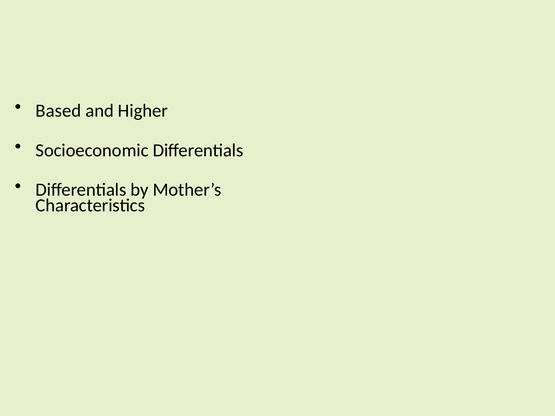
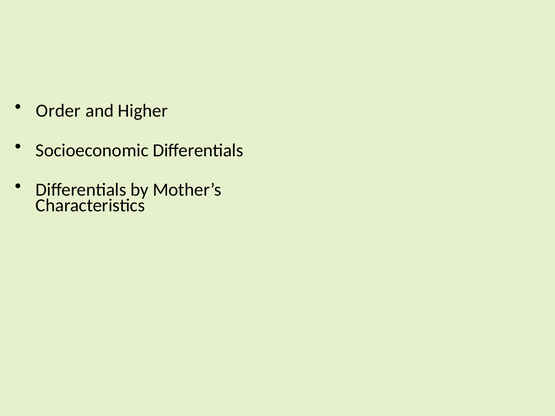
Based: Based -> Order
